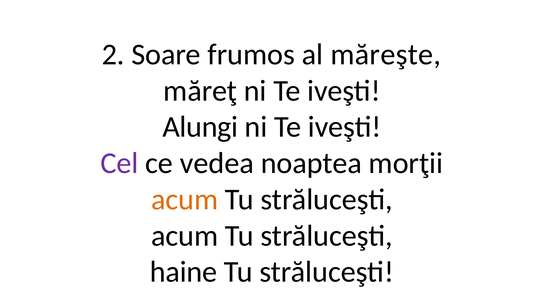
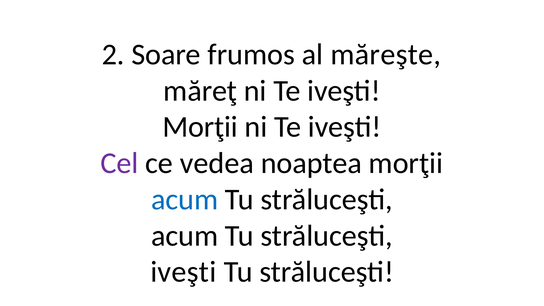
Alungi at (200, 127): Alungi -> Morţii
acum at (185, 200) colour: orange -> blue
haine at (184, 272): haine -> iveşti
